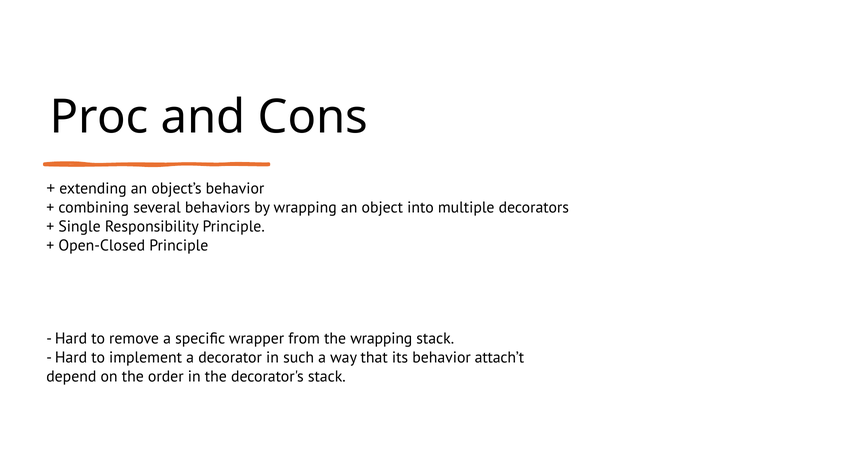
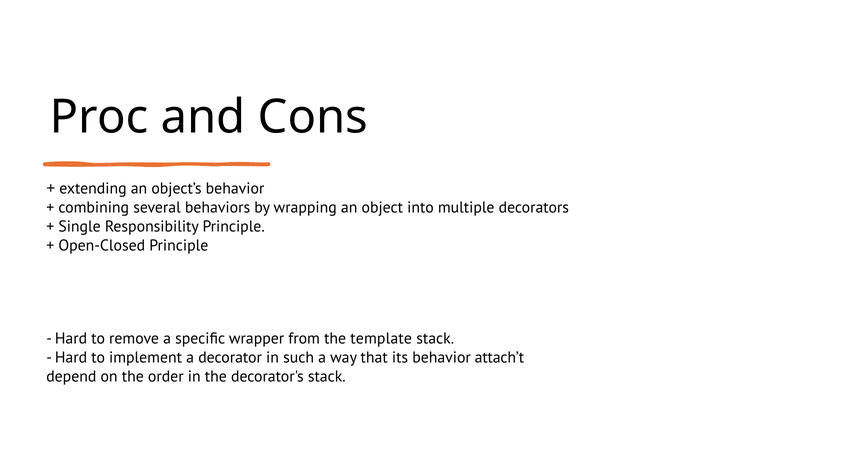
the wrapping: wrapping -> template
